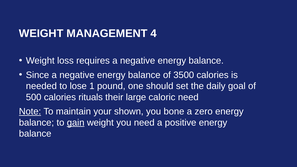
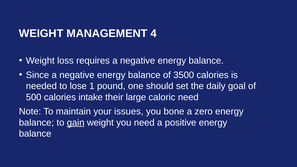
rituals: rituals -> intake
Note underline: present -> none
shown: shown -> issues
